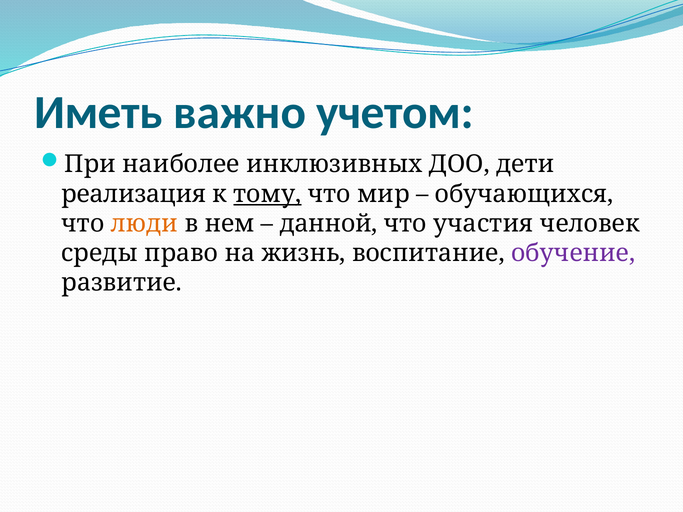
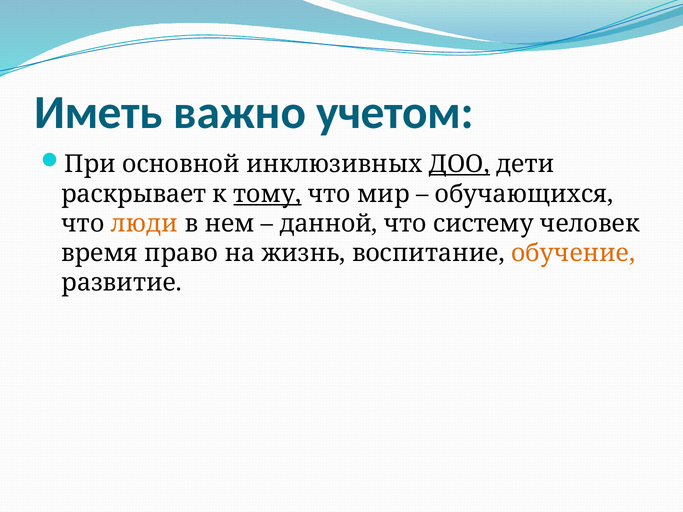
наиболее: наиболее -> основной
ДОО underline: none -> present
реализация: реализация -> раскрывает
участия: участия -> систему
среды: среды -> время
обучение colour: purple -> orange
